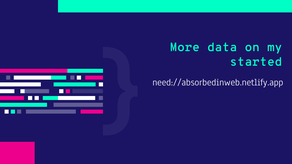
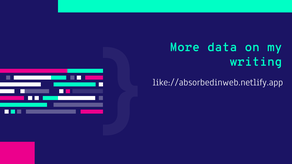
started: started -> writing
need://absorbedinweb.netlify.app: need://absorbedinweb.netlify.app -> like://absorbedinweb.netlify.app
